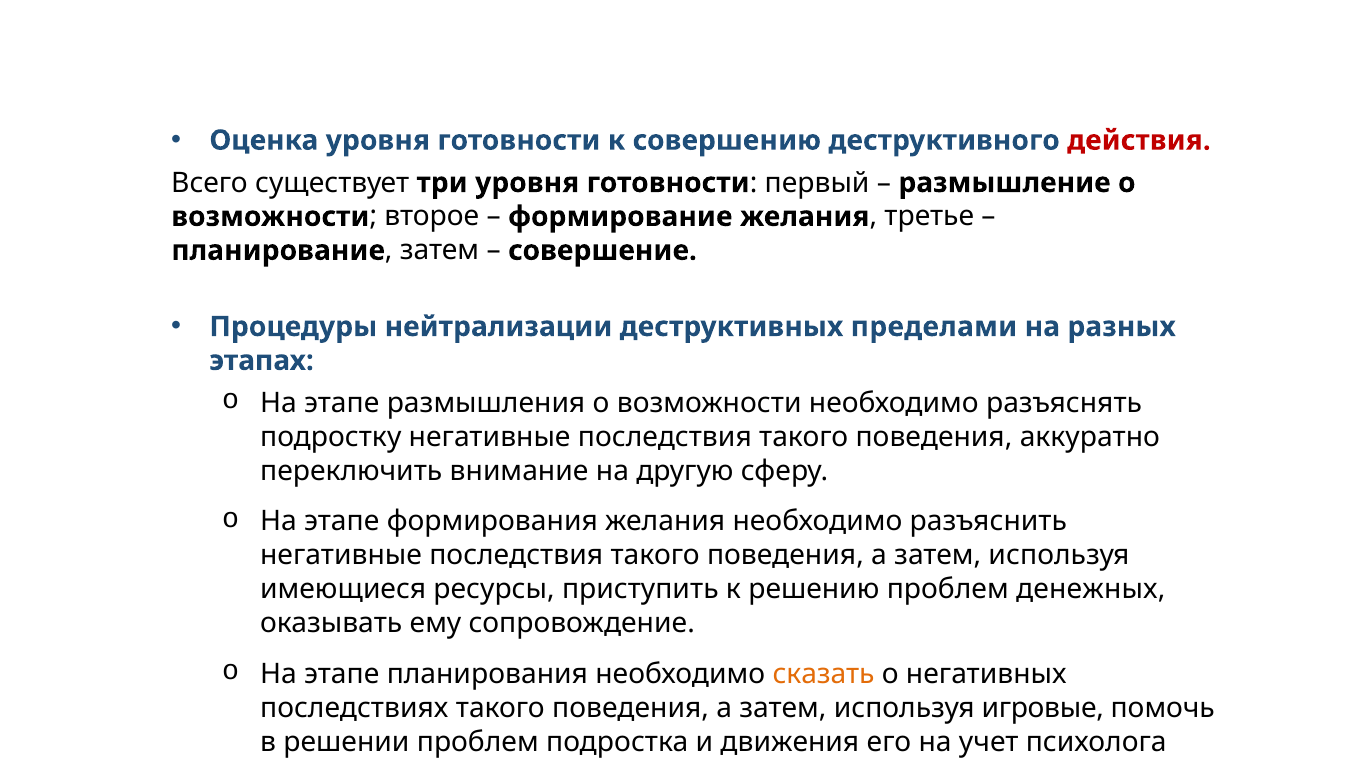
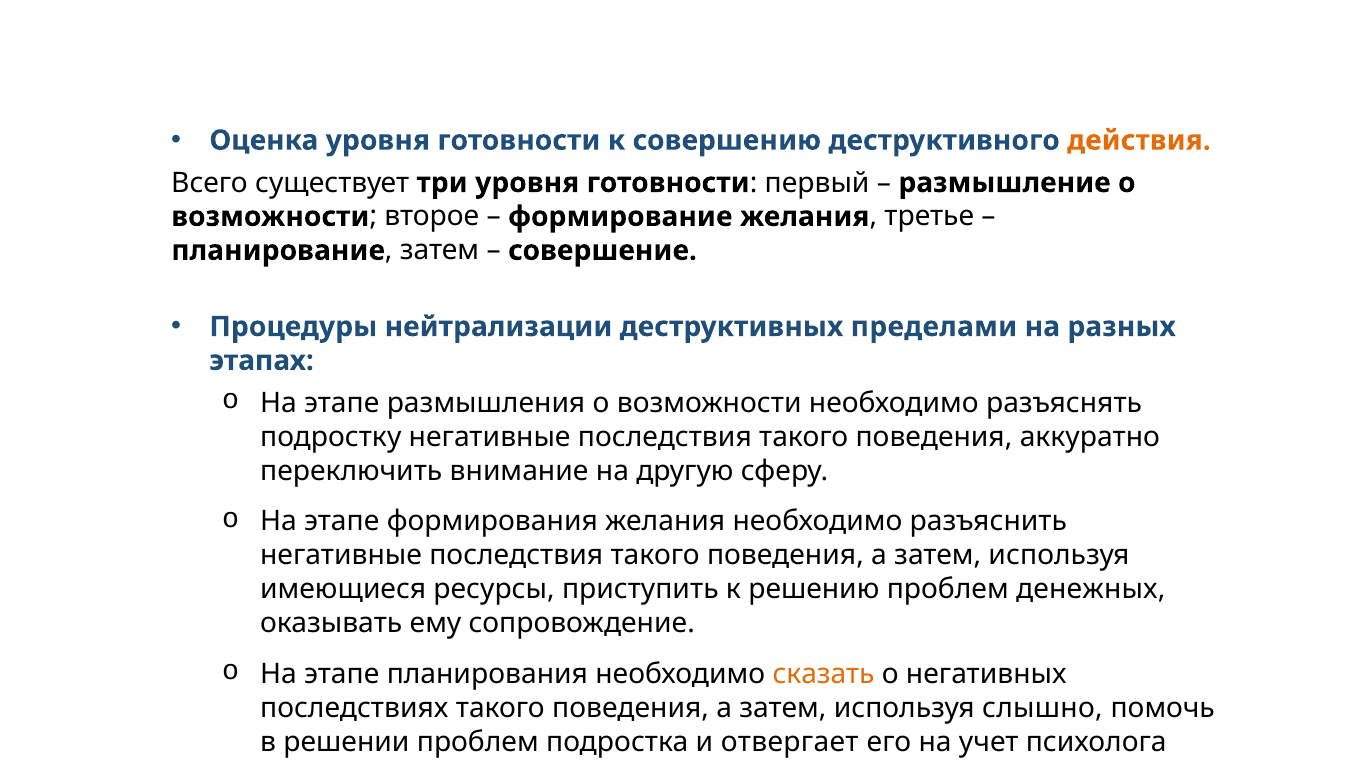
действия colour: red -> orange
игровые: игровые -> слышно
движения: движения -> отвергает
